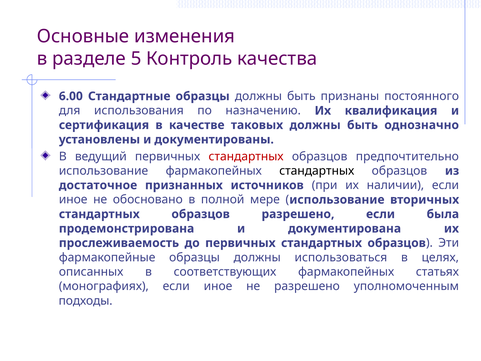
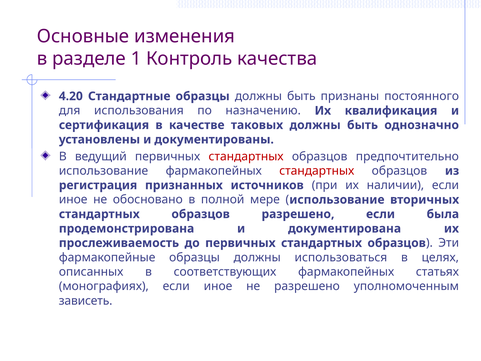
5: 5 -> 1
6.00: 6.00 -> 4.20
стандартных at (317, 171) colour: black -> red
достаточное: достаточное -> регистрация
подходы: подходы -> зависеть
